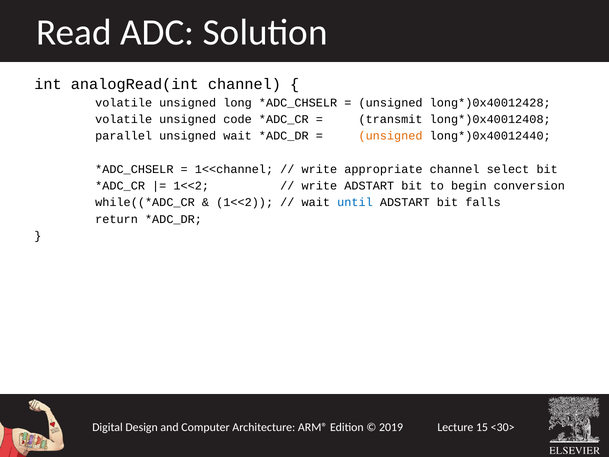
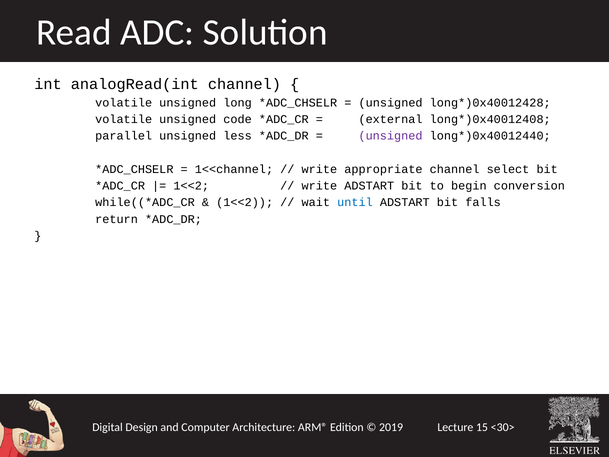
transmit: transmit -> external
unsigned wait: wait -> less
unsigned at (391, 136) colour: orange -> purple
